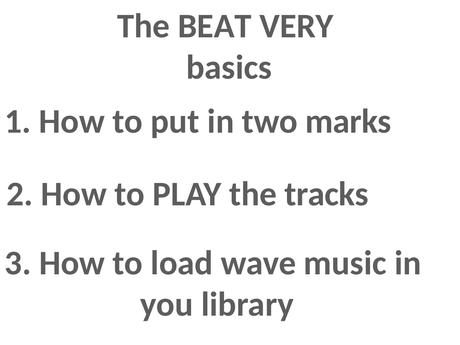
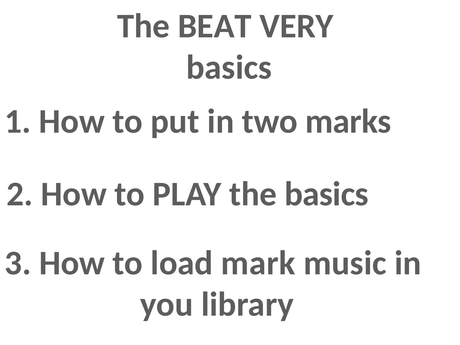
the tracks: tracks -> basics
wave: wave -> mark
